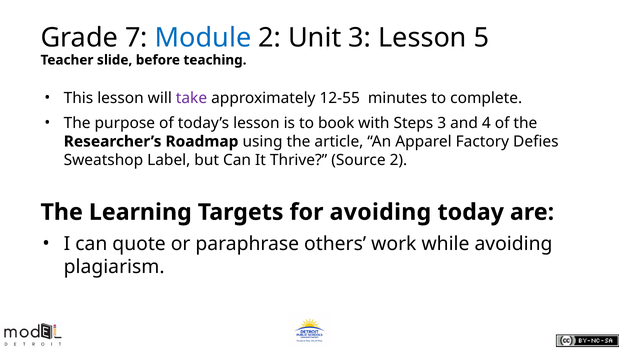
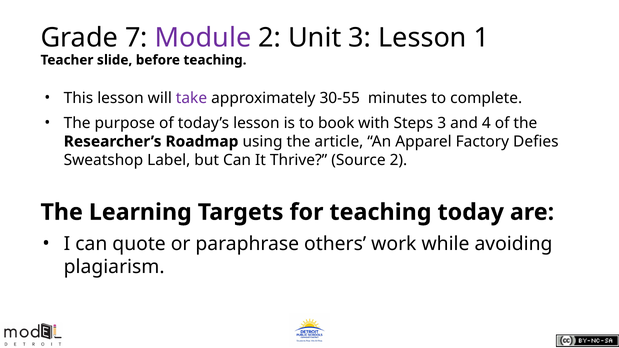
Module colour: blue -> purple
5: 5 -> 1
12-55: 12-55 -> 30-55
for avoiding: avoiding -> teaching
